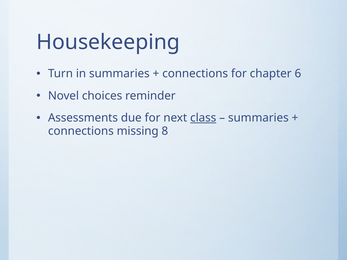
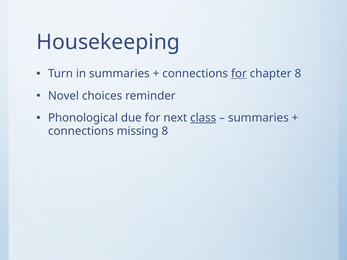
for at (239, 74) underline: none -> present
chapter 6: 6 -> 8
Assessments: Assessments -> Phonological
